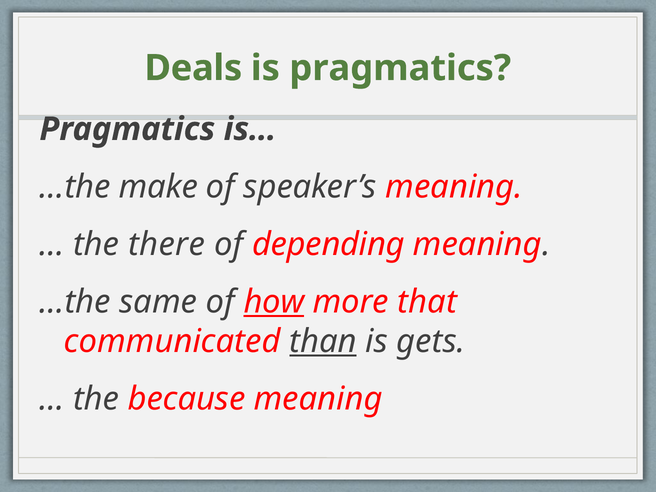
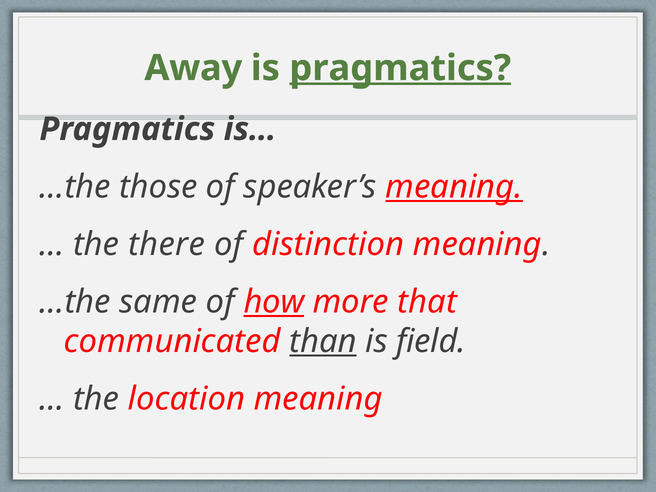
Deals: Deals -> Away
pragmatics at (400, 68) underline: none -> present
make: make -> those
meaning at (454, 187) underline: none -> present
depending: depending -> distinction
gets: gets -> field
because: because -> location
